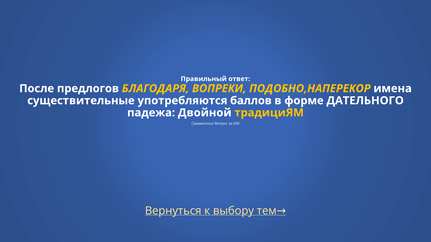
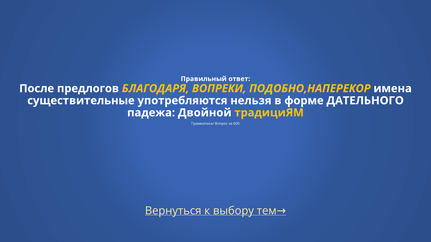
баллов: баллов -> нельзя
